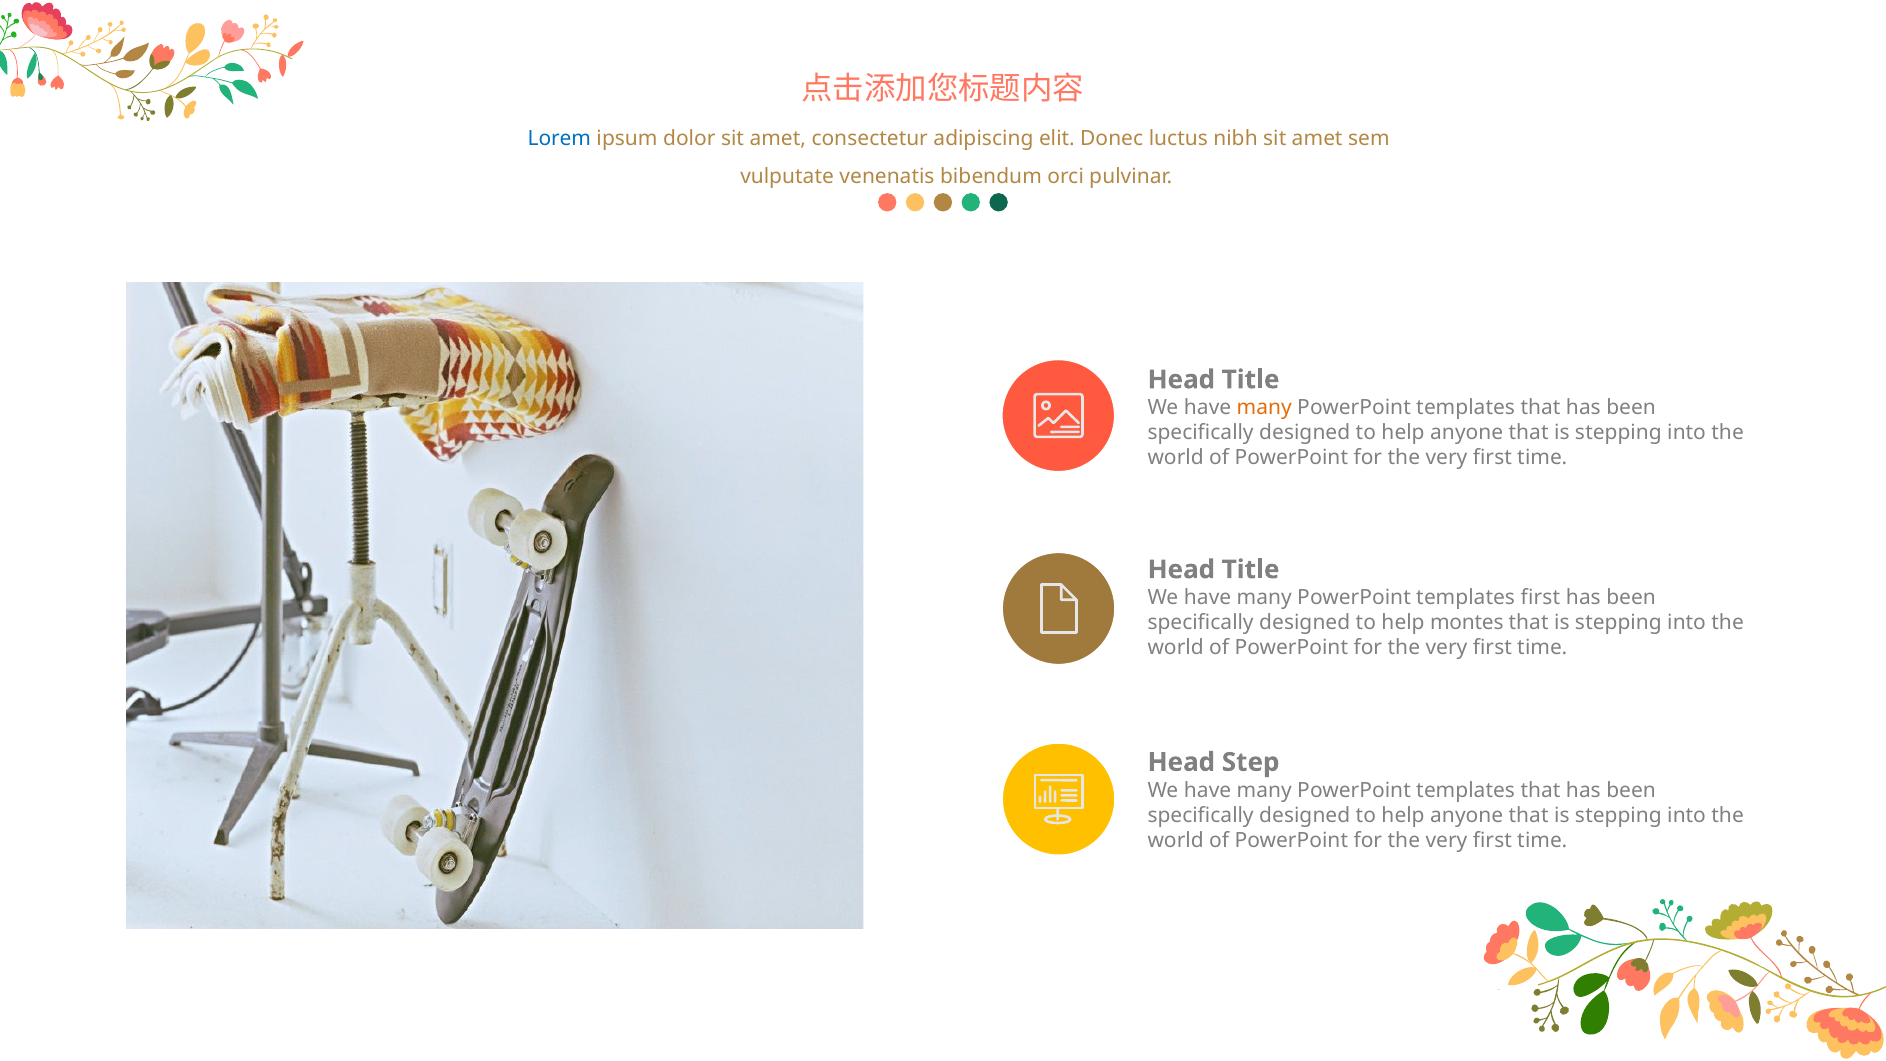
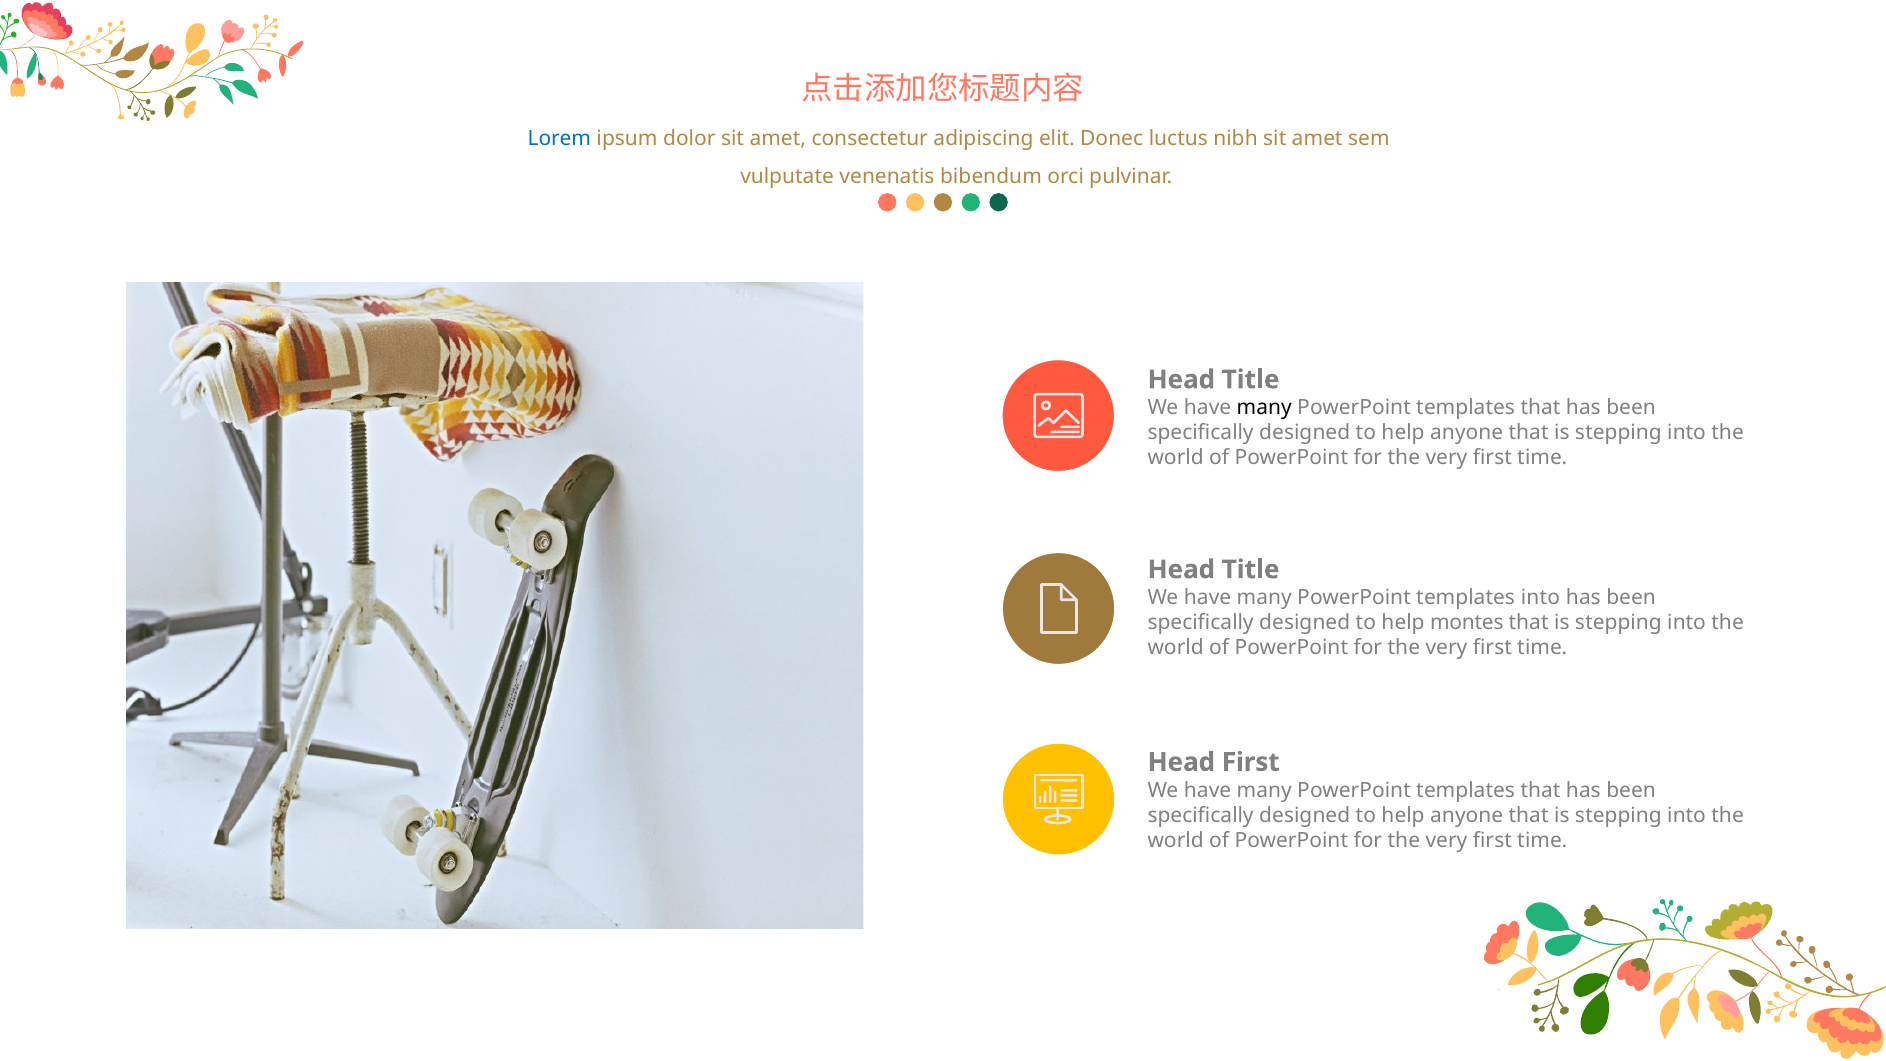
many at (1264, 408) colour: orange -> black
templates first: first -> into
Head Step: Step -> First
